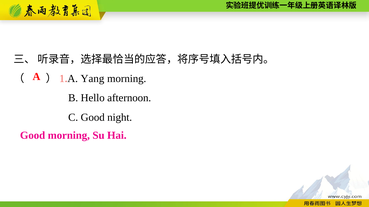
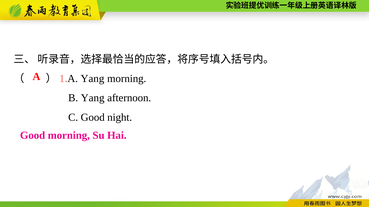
B Hello: Hello -> Yang
